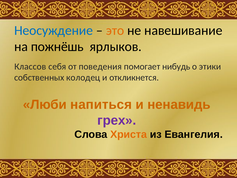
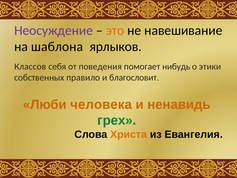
Неосуждение colour: blue -> purple
пожнёшь: пожнёшь -> шаблона
колодец: колодец -> правило
откликнется: откликнется -> благословит
напиться: напиться -> человека
грех colour: purple -> green
